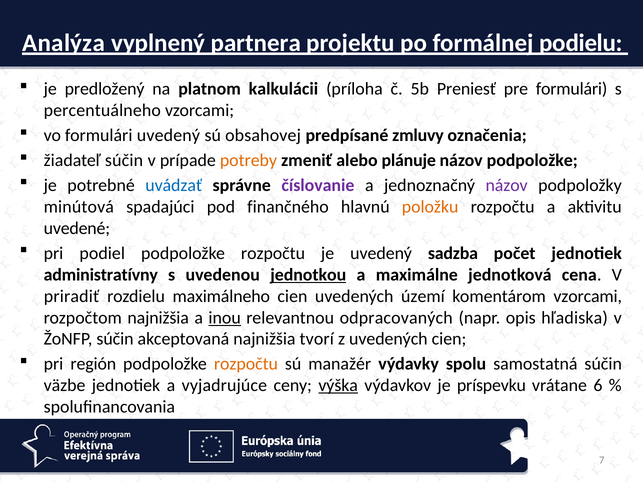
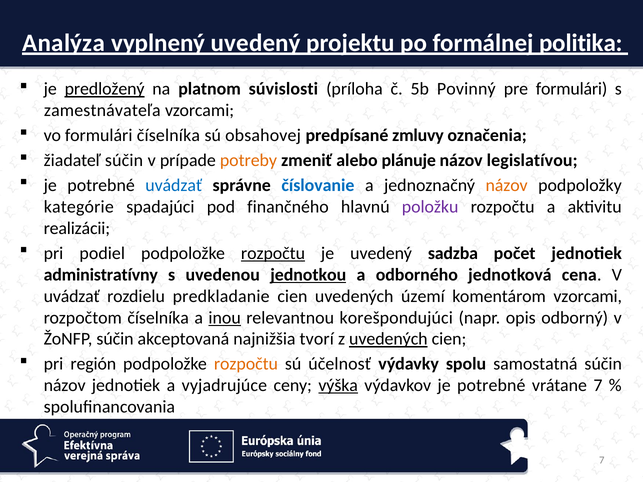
vyplnený partnera: partnera -> uvedený
podielu: podielu -> politika
predložený underline: none -> present
kalkulácii: kalkulácii -> súvislosti
Preniesť: Preniesť -> Povinný
percentuálneho: percentuálneho -> zamestnávateľa
formulári uvedený: uvedený -> číselníka
názov podpoložke: podpoložke -> legislatívou
číslovanie colour: purple -> blue
názov at (507, 186) colour: purple -> orange
minútová: minútová -> kategórie
položku colour: orange -> purple
uvedené: uvedené -> realizácii
rozpočtu at (273, 253) underline: none -> present
maximálne: maximálne -> odborného
priradiť at (72, 296): priradiť -> uvádzať
maximálneho: maximálneho -> predkladanie
rozpočtom najnižšia: najnižšia -> číselníka
odpracovaných: odpracovaných -> korešpondujúci
hľadiska: hľadiska -> odborný
uvedených at (388, 339) underline: none -> present
manažér: manažér -> účelnosť
väzbe at (65, 386): väzbe -> názov
výdavkov je príspevku: príspevku -> potrebné
vrátane 6: 6 -> 7
